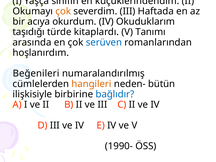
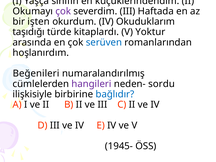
çok at (63, 11) colour: orange -> purple
acıya: acıya -> işten
Tanımı: Tanımı -> Yoktur
hangileri colour: orange -> purple
bütün: bütün -> sordu
1990-: 1990- -> 1945-
